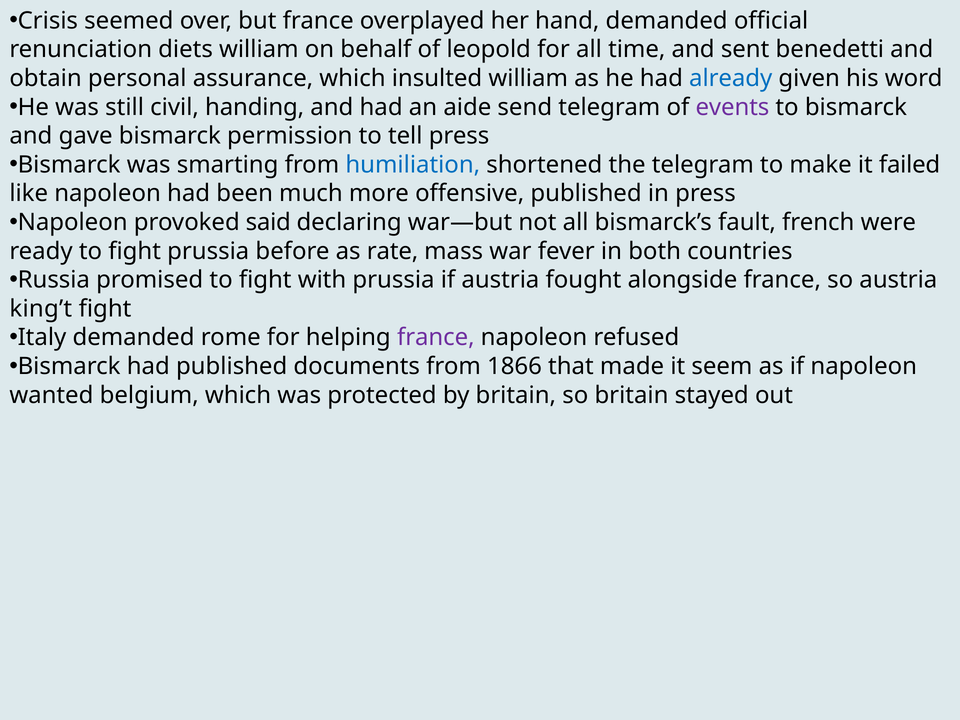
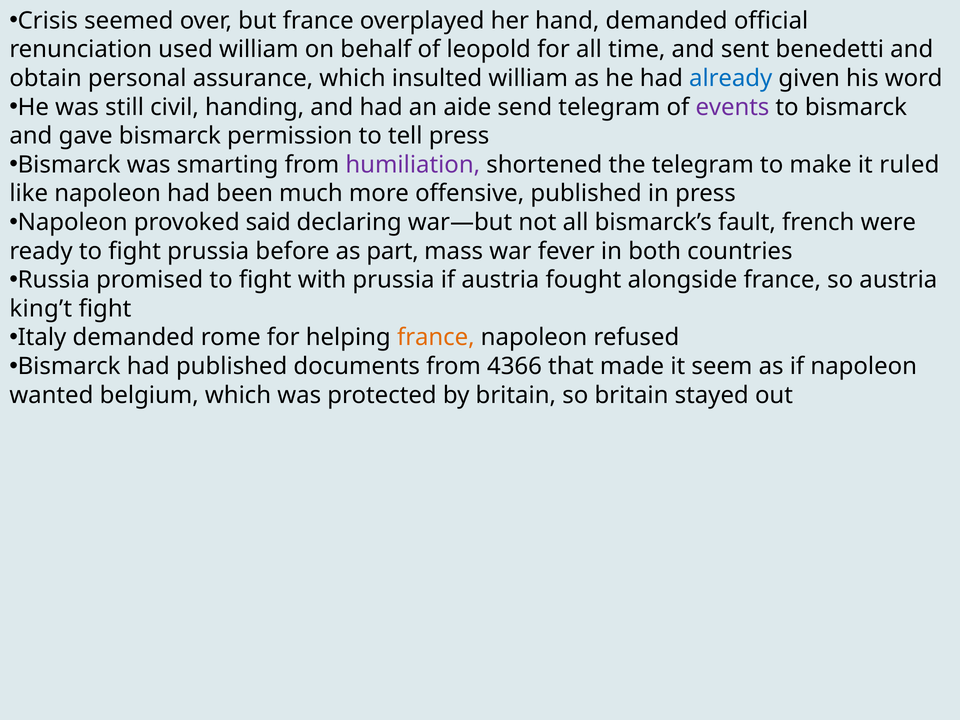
diets: diets -> used
humiliation colour: blue -> purple
failed: failed -> ruled
rate: rate -> part
france at (436, 338) colour: purple -> orange
1866: 1866 -> 4366
